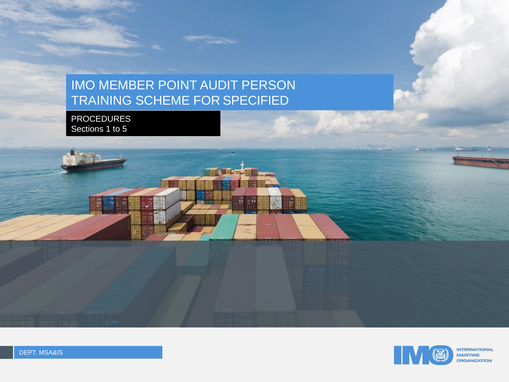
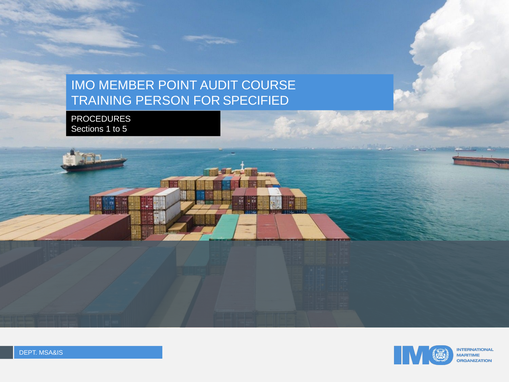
PERSON: PERSON -> COURSE
SCHEME: SCHEME -> PERSON
